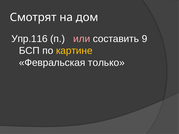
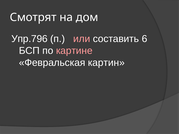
Упр.116: Упр.116 -> Упр.796
9: 9 -> 6
картине colour: yellow -> pink
только: только -> картин
